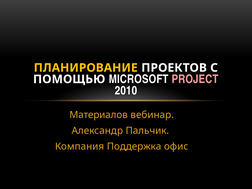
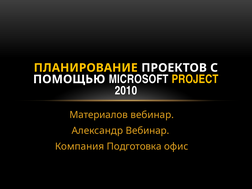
PROJECT colour: pink -> yellow
Александр Пальчик: Пальчик -> Вебинар
Поддержка: Поддержка -> Подготовка
